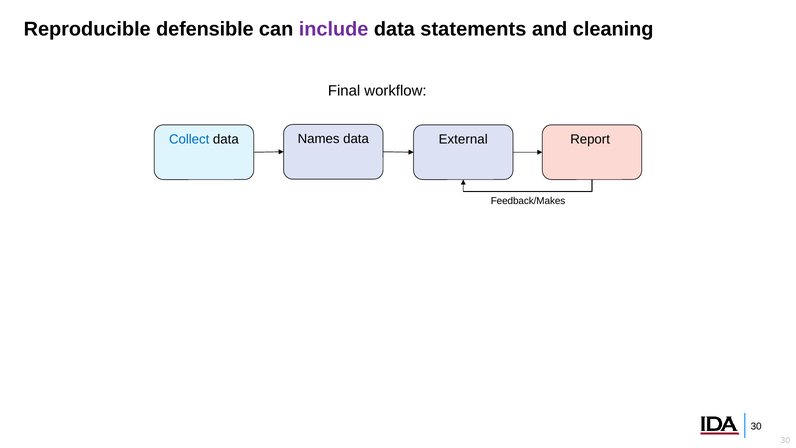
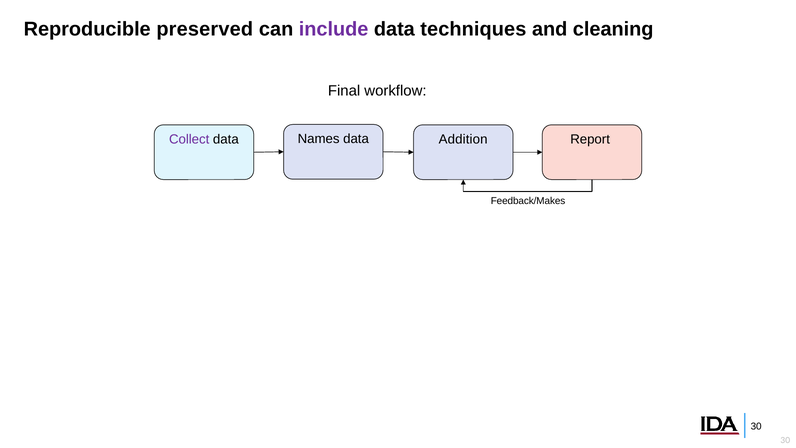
defensible: defensible -> preserved
statements: statements -> techniques
External: External -> Addition
Collect colour: blue -> purple
